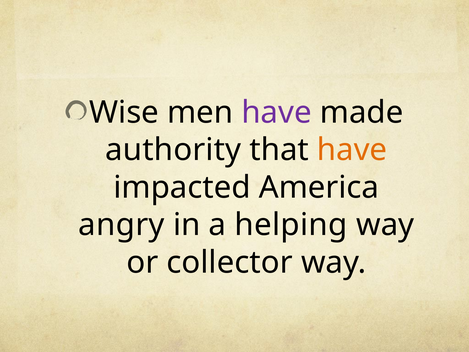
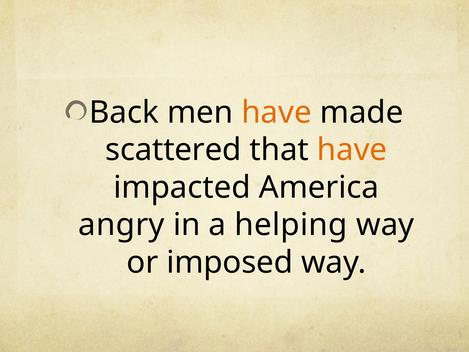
Wise: Wise -> Back
have at (277, 112) colour: purple -> orange
authority: authority -> scattered
collector: collector -> imposed
